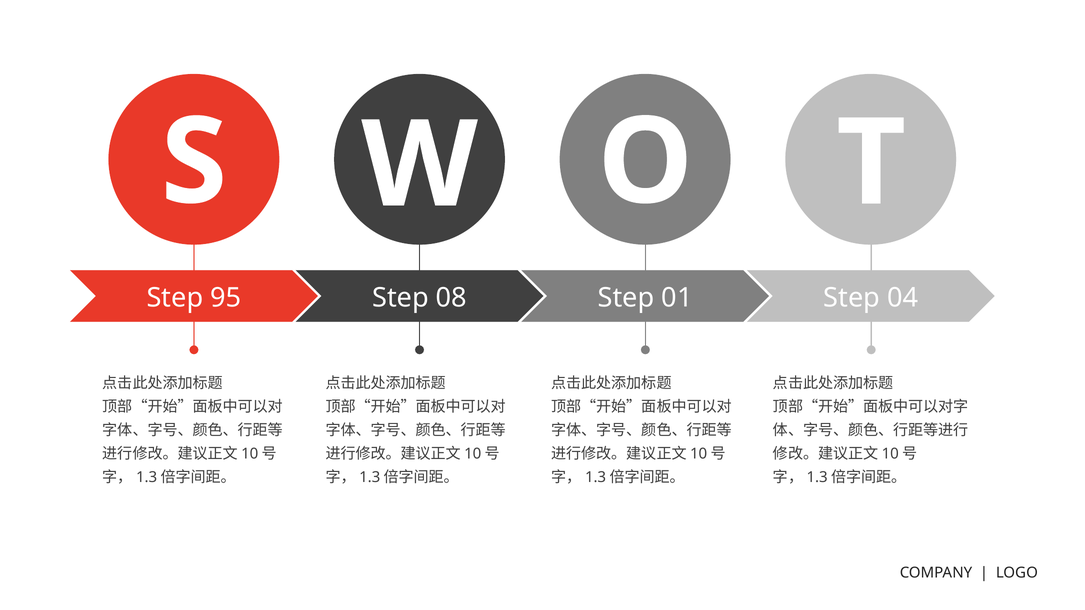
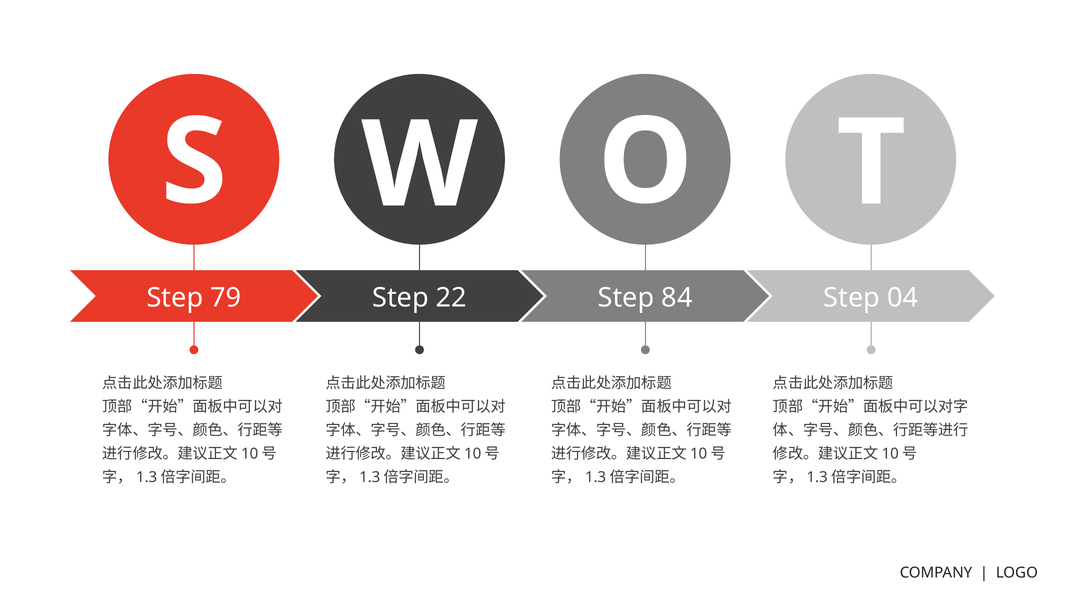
95: 95 -> 79
08: 08 -> 22
01: 01 -> 84
